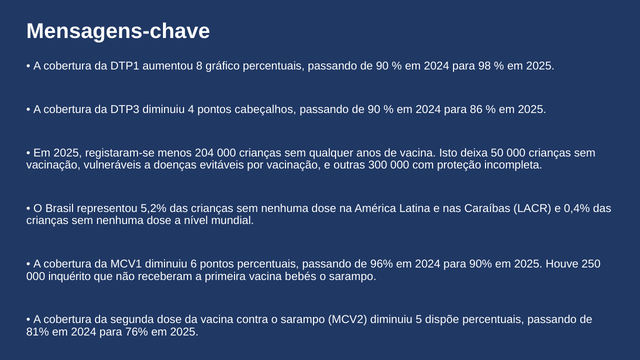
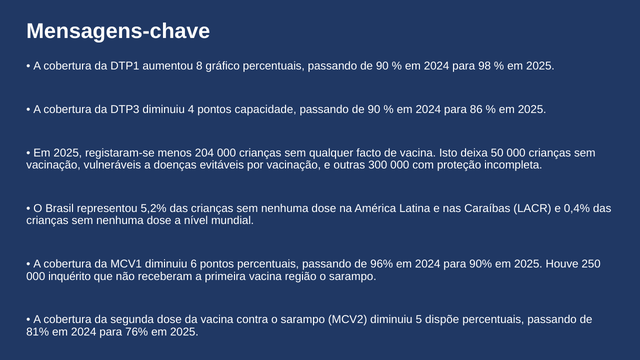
cabeçalhos: cabeçalhos -> capacidade
anos: anos -> facto
bebés: bebés -> região
